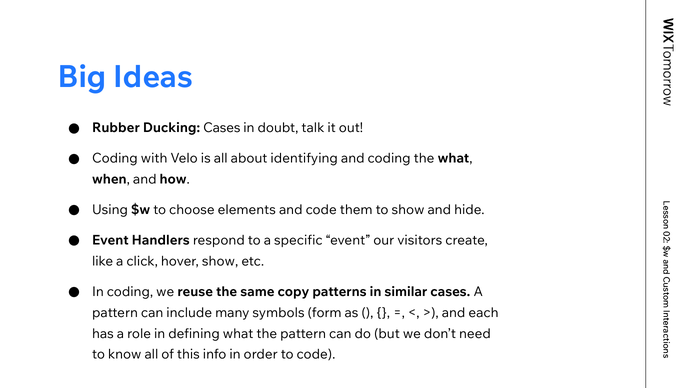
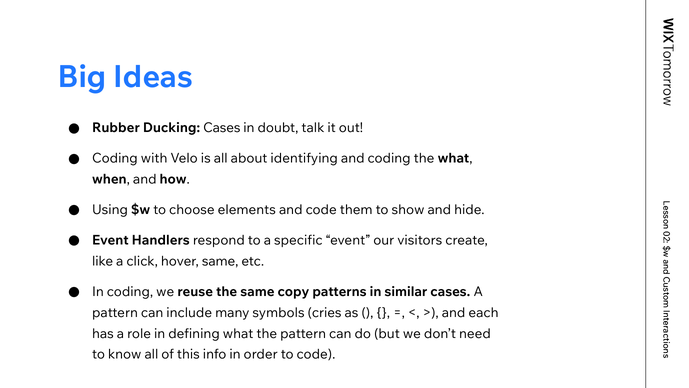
hover show: show -> same
form: form -> cries
